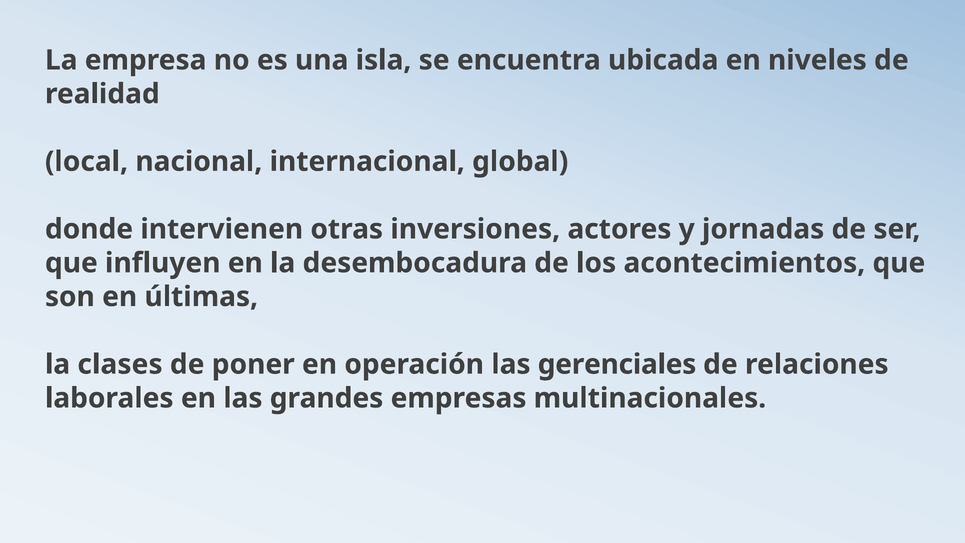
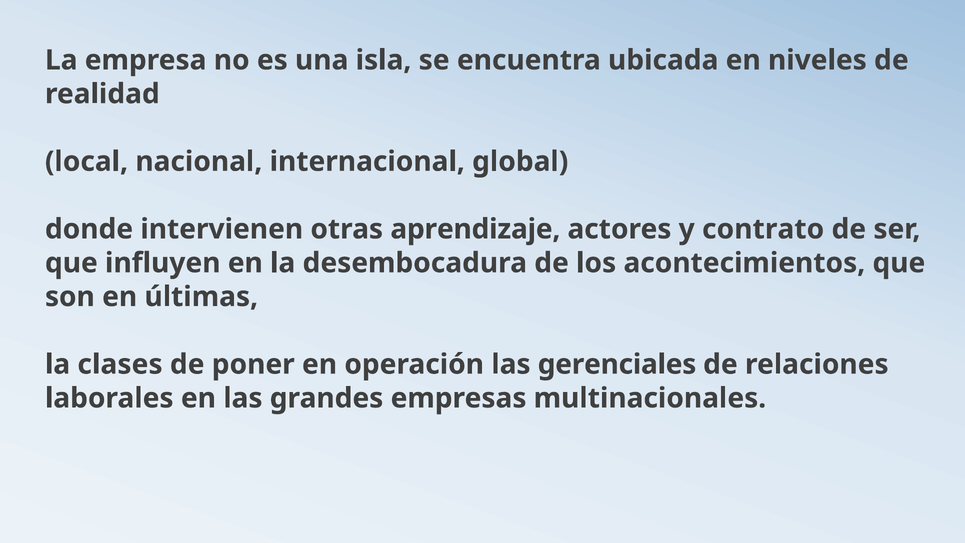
inversiones: inversiones -> aprendizaje
jornadas: jornadas -> contrato
